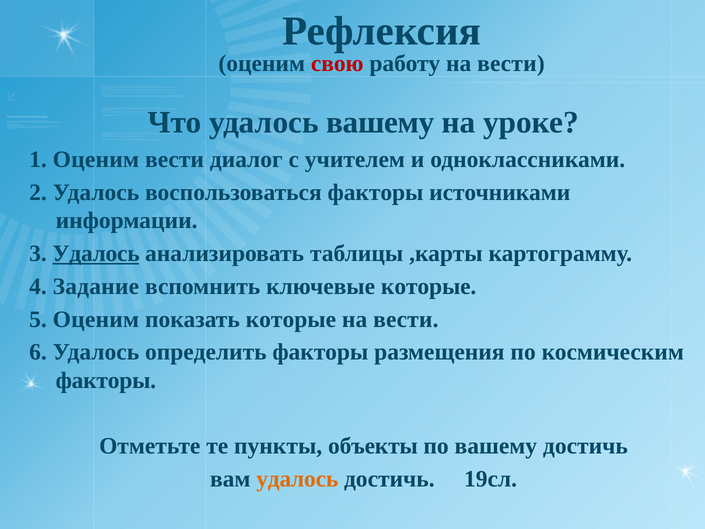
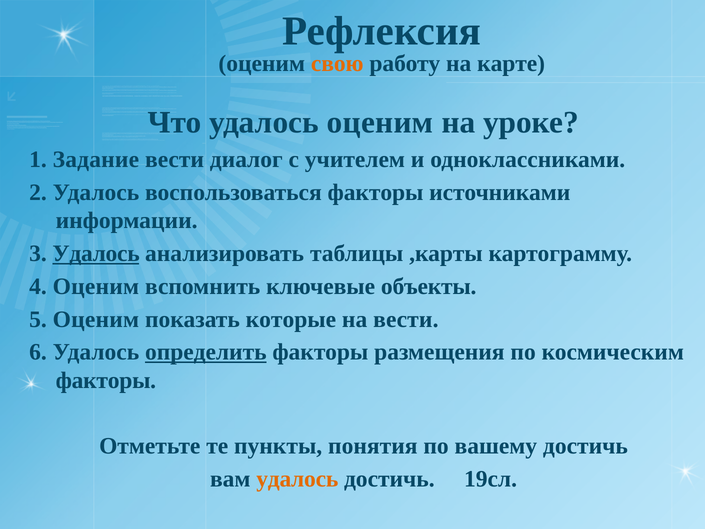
свою colour: red -> orange
работу на вести: вести -> карте
удалось вашему: вашему -> оценим
1 Оценим: Оценим -> Задание
4 Задание: Задание -> Оценим
ключевые которые: которые -> объекты
определить underline: none -> present
объекты: объекты -> понятия
